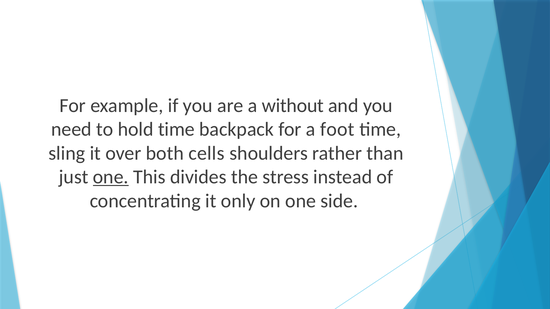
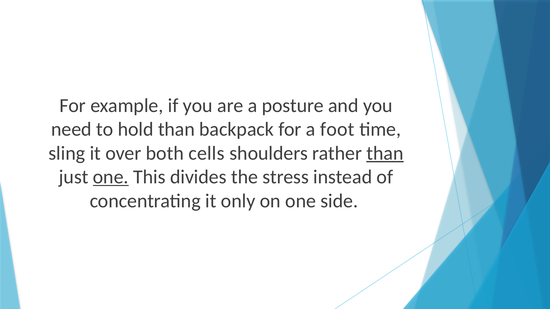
without: without -> posture
hold time: time -> than
than at (385, 153) underline: none -> present
